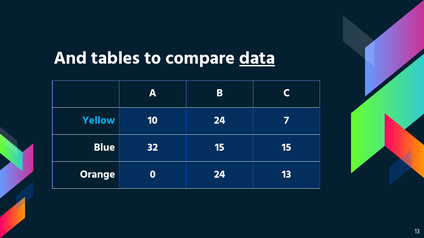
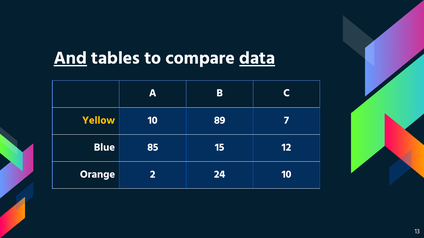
And underline: none -> present
Yellow colour: light blue -> yellow
10 24: 24 -> 89
32: 32 -> 85
15 15: 15 -> 12
0: 0 -> 2
24 13: 13 -> 10
